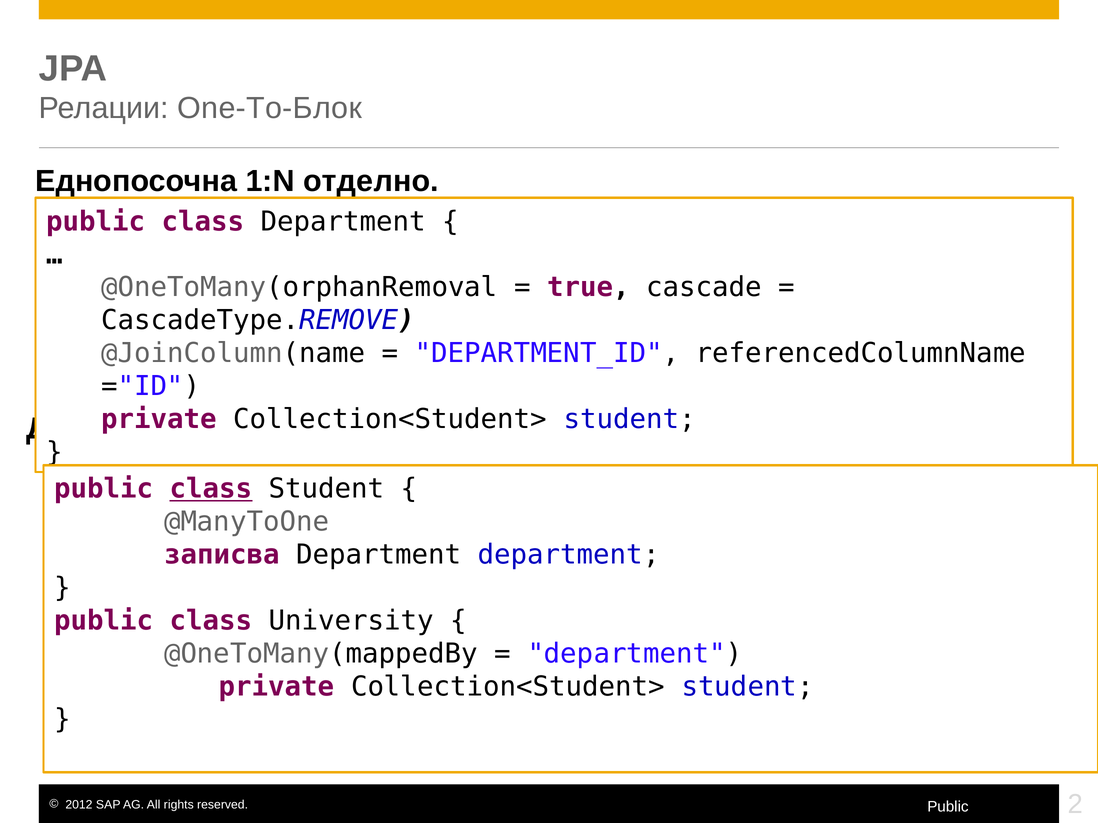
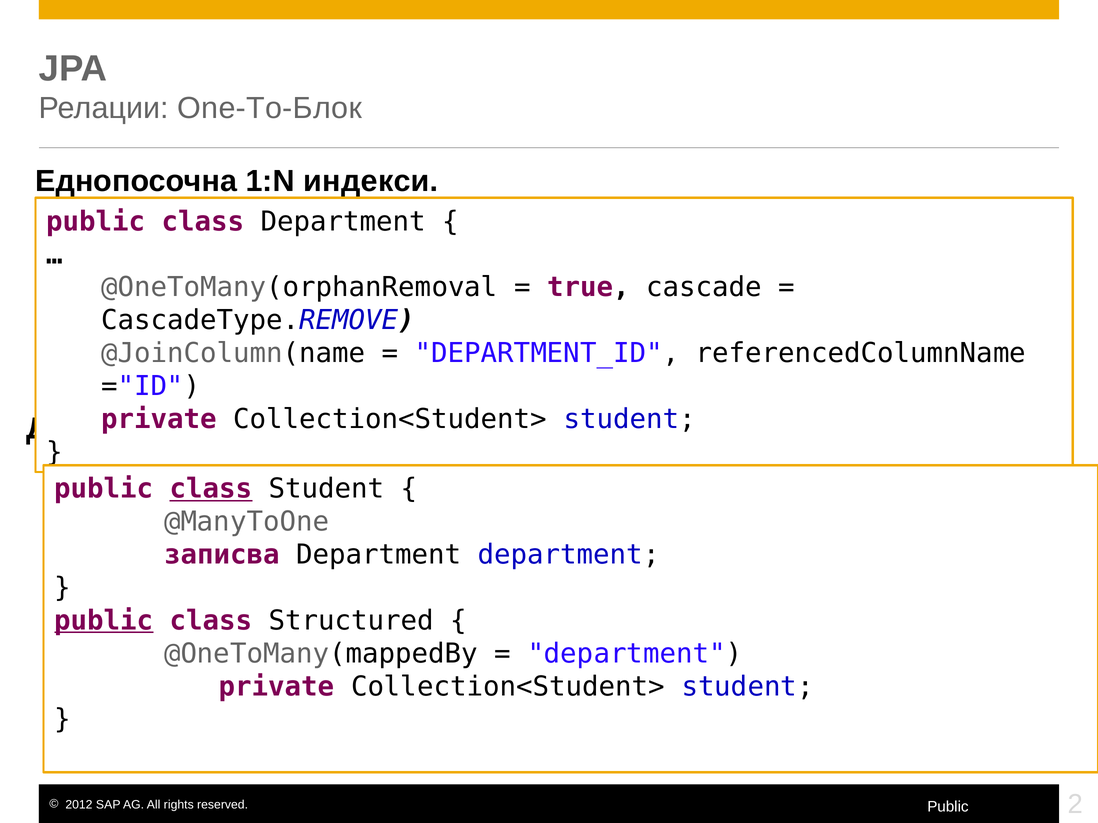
отделно: отделно -> индекси
public at (104, 621) underline: none -> present
University: University -> Structured
